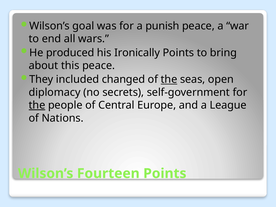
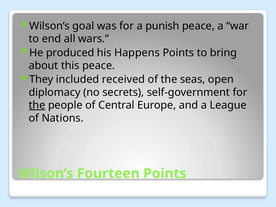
Ironically: Ironically -> Happens
changed: changed -> received
the at (169, 79) underline: present -> none
